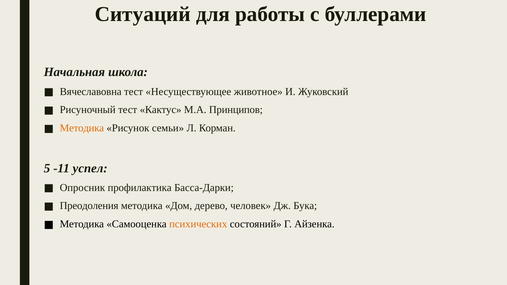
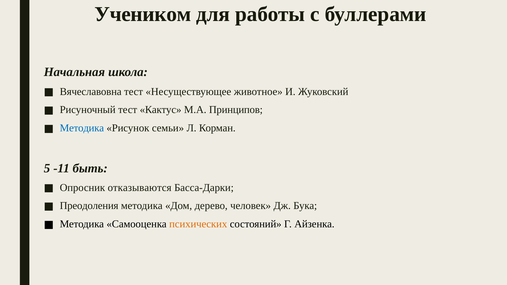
Ситуаций: Ситуаций -> Учеником
Методика at (82, 128) colour: orange -> blue
успел: успел -> быть
профилактика: профилактика -> отказываются
